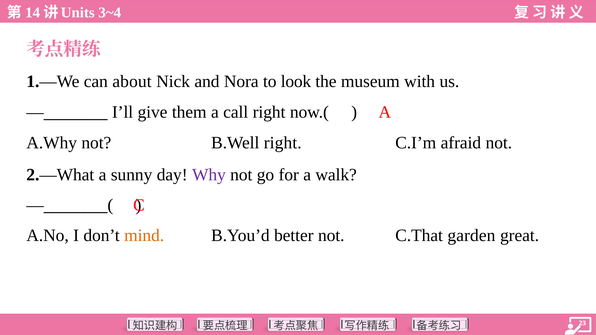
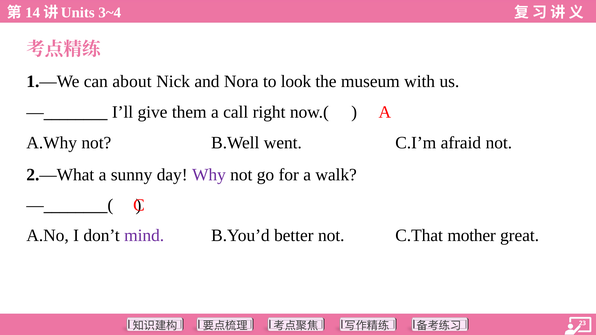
B.Well right: right -> went
mind colour: orange -> purple
garden: garden -> mother
